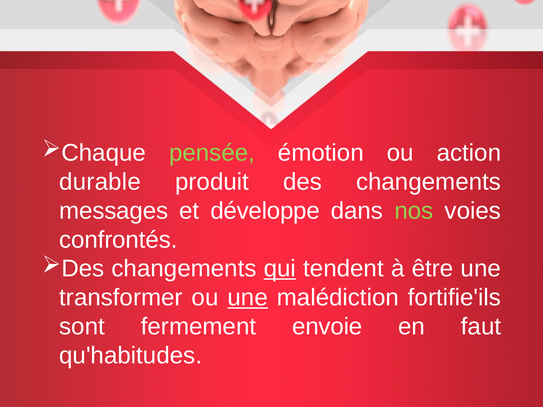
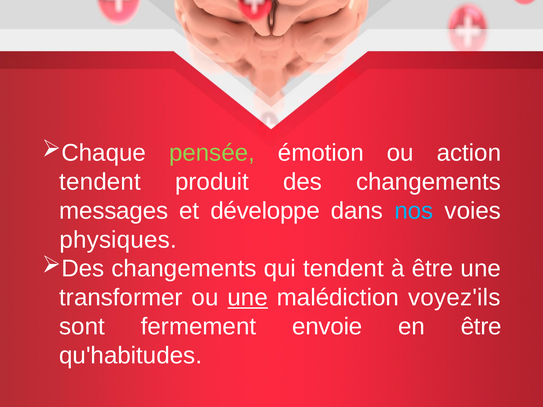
durable at (100, 182): durable -> tendent
nos colour: light green -> light blue
confrontés: confrontés -> physiques
qui underline: present -> none
fortifie'ils: fortifie'ils -> voyez'ils
en faut: faut -> être
